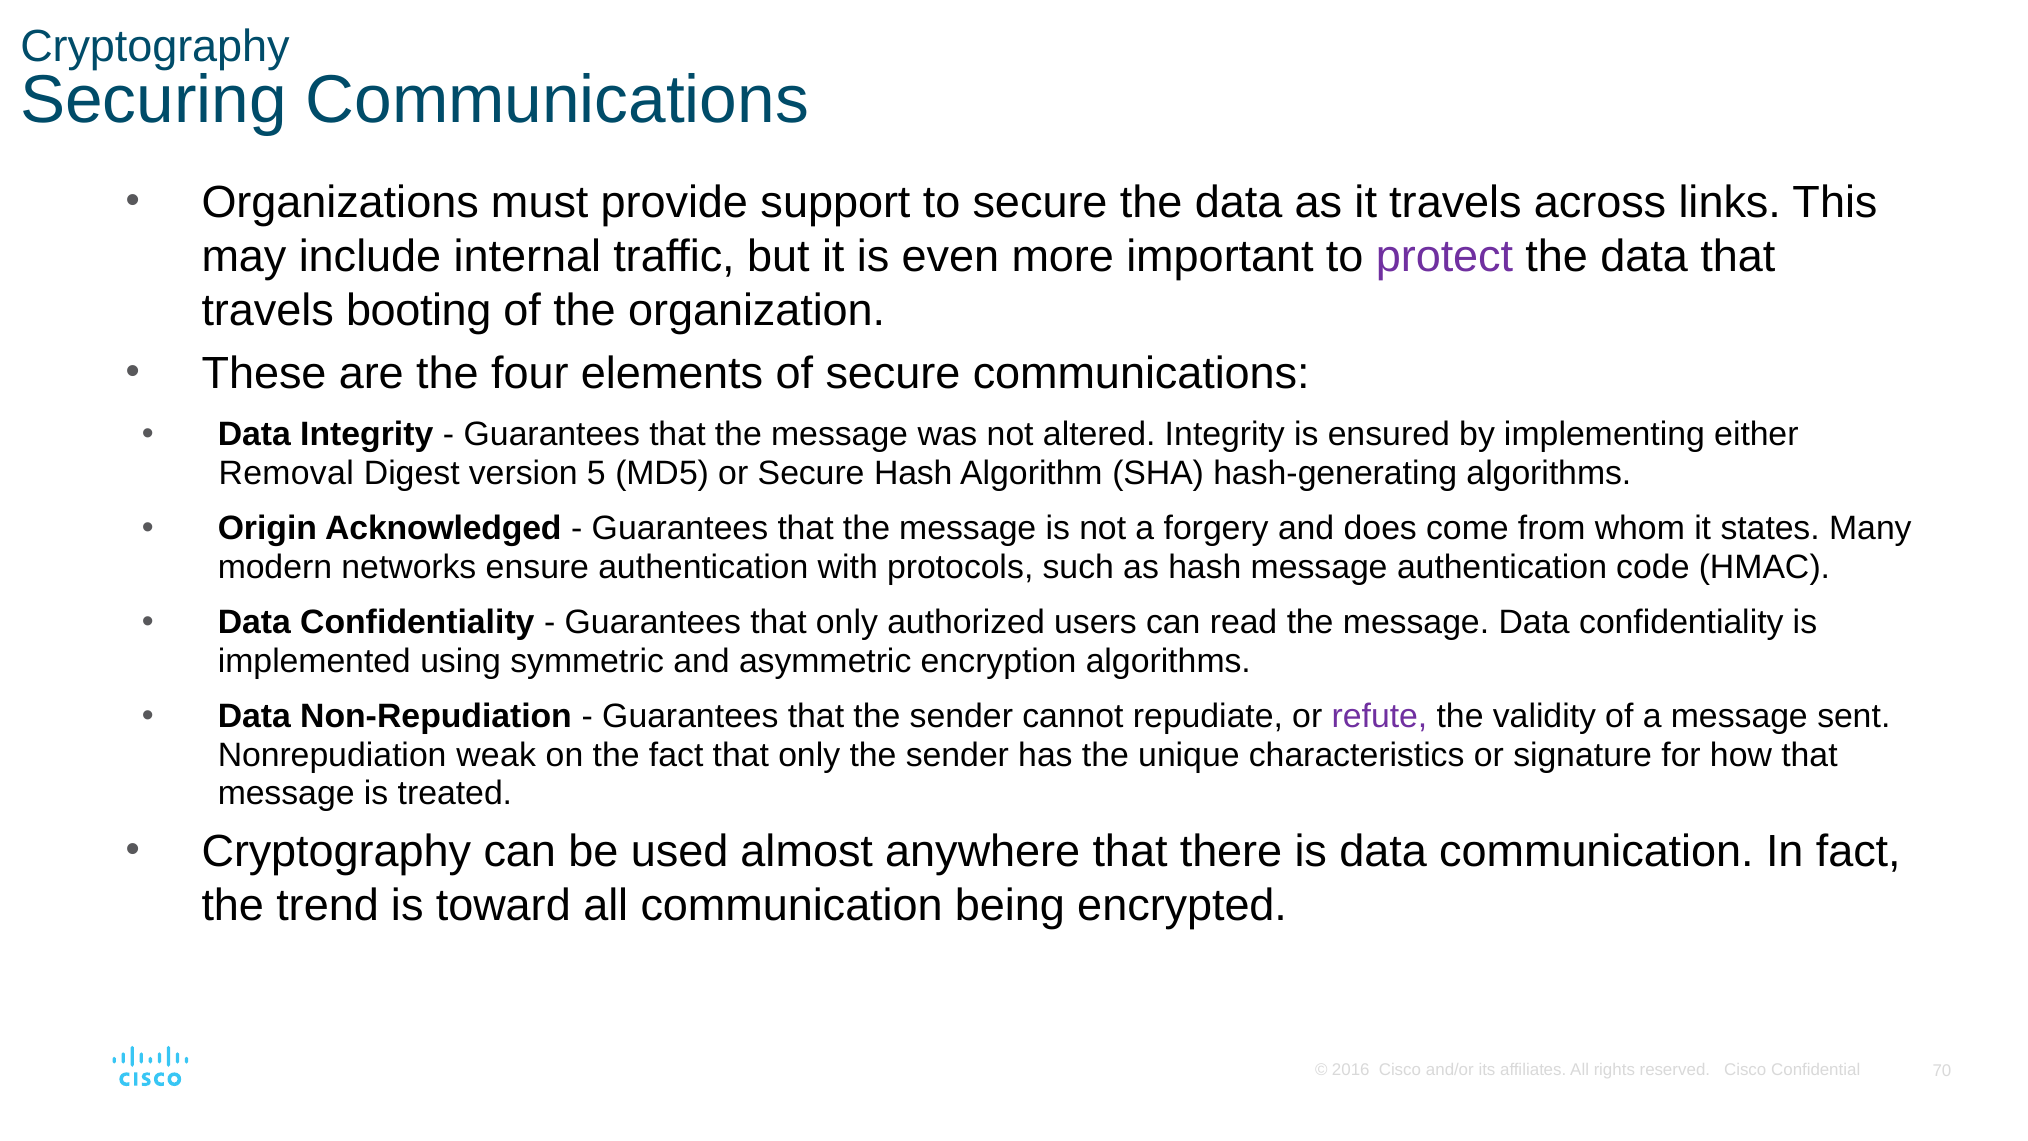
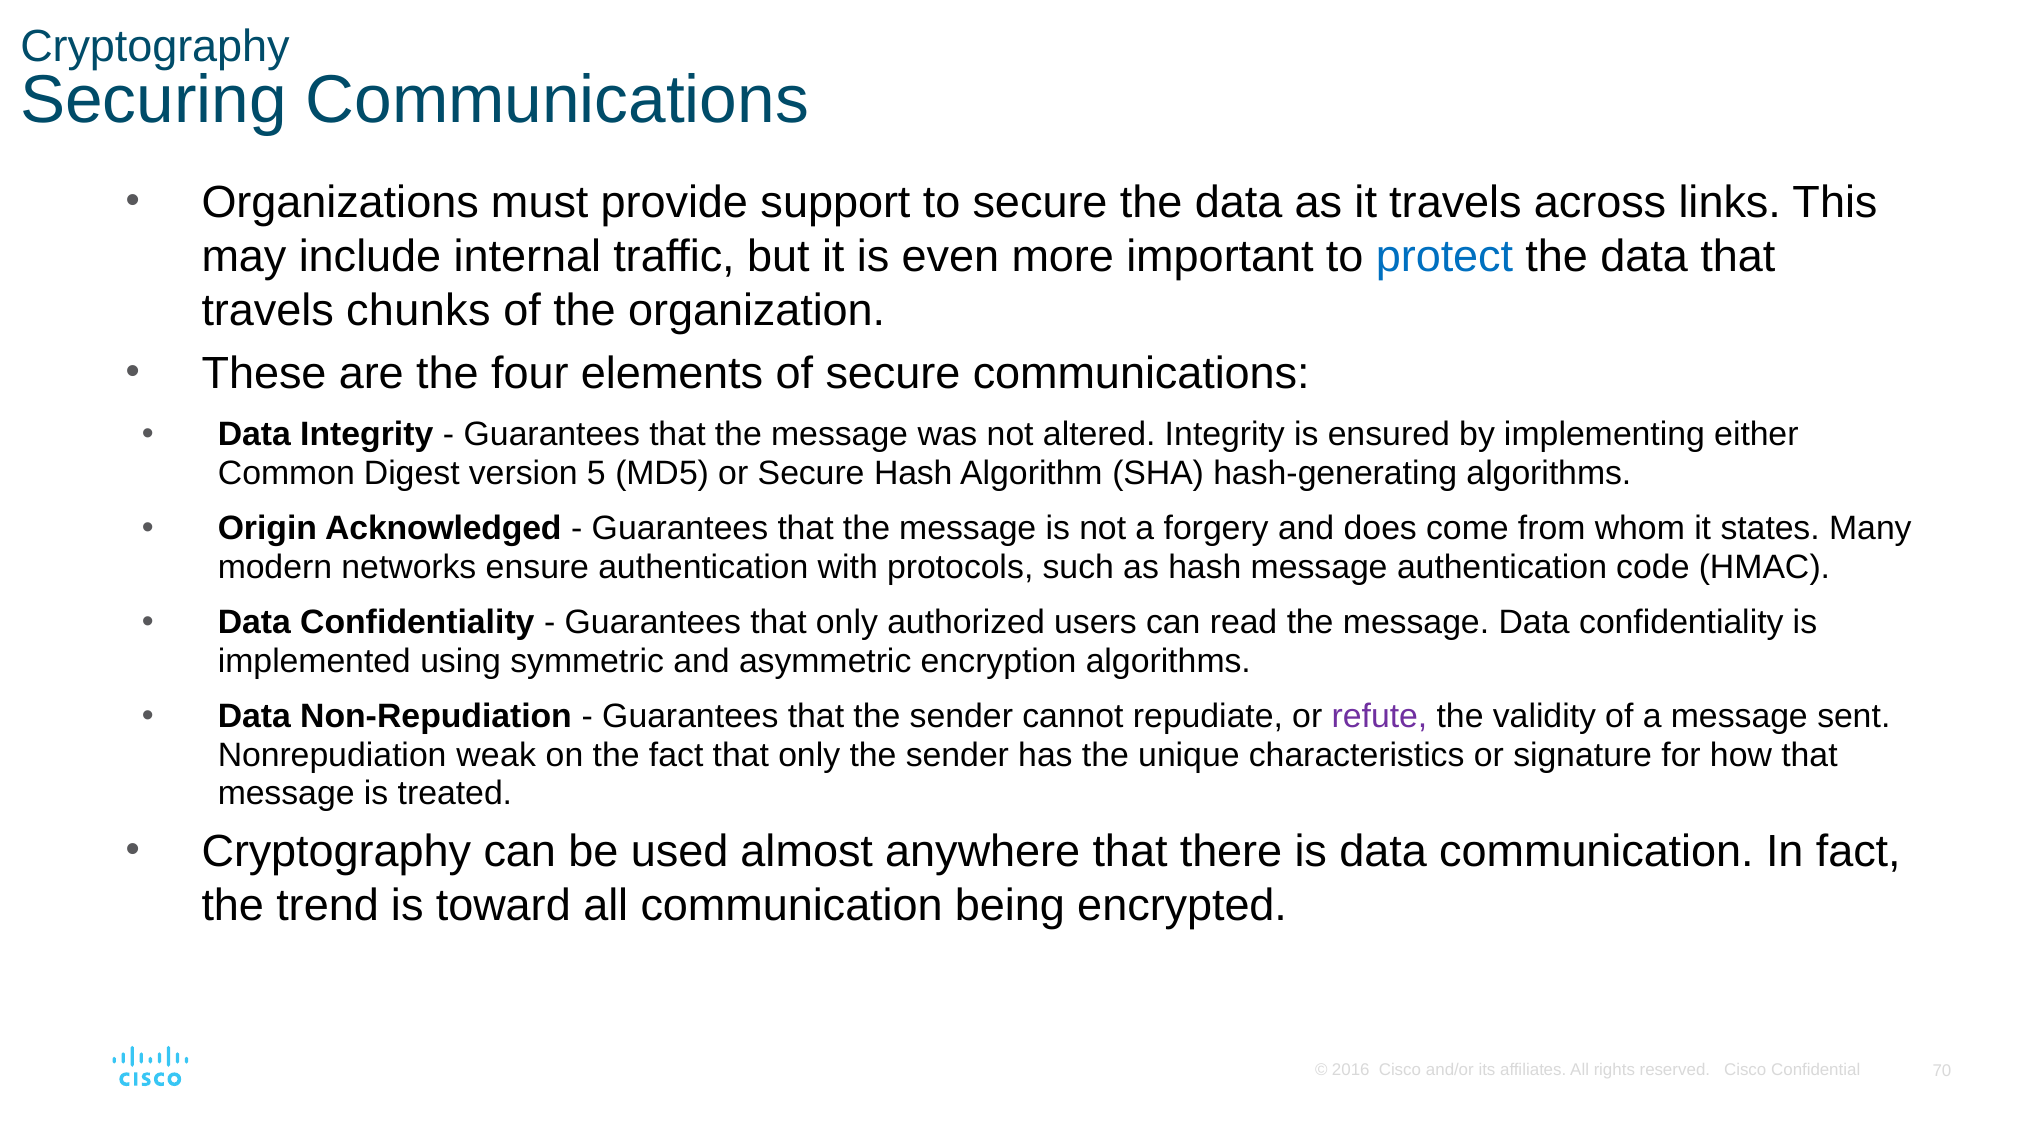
protect colour: purple -> blue
booting: booting -> chunks
Removal: Removal -> Common
